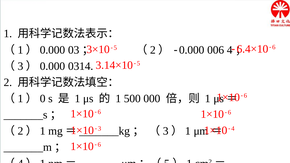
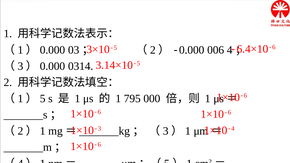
0 at (43, 99): 0 -> 5
500: 500 -> 795
